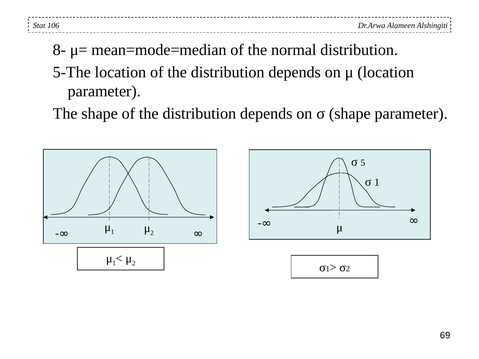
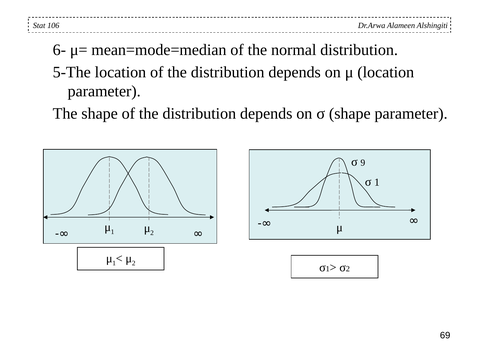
8-: 8- -> 6-
5: 5 -> 9
